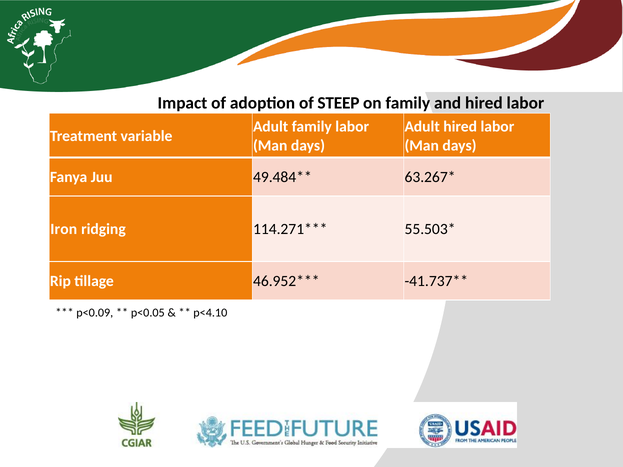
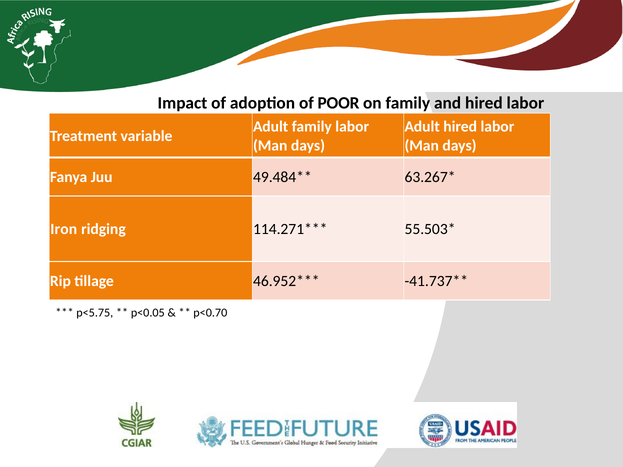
STEEP: STEEP -> POOR
p<0.09: p<0.09 -> p<5.75
p<4.10: p<4.10 -> p<0.70
